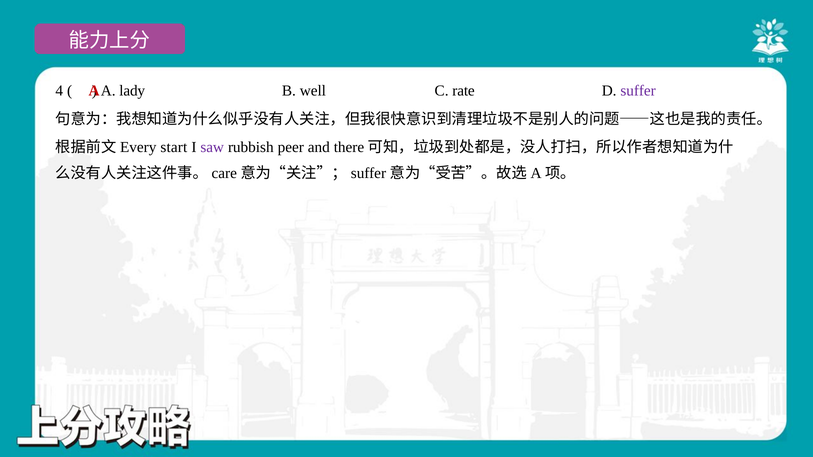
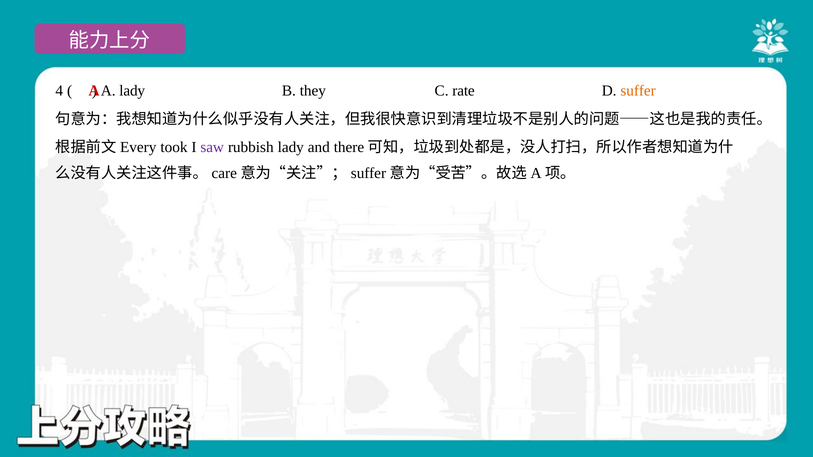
well: well -> they
suffer colour: purple -> orange
start: start -> took
rubbish peer: peer -> lady
